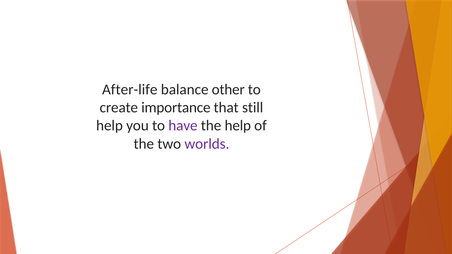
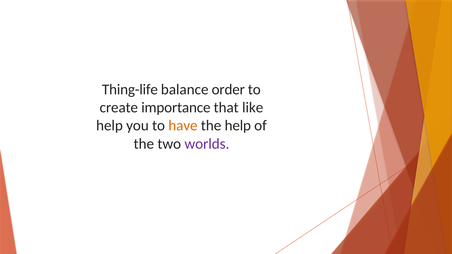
After-life: After-life -> Thing-life
other: other -> order
still: still -> like
have colour: purple -> orange
